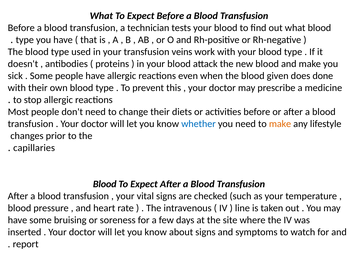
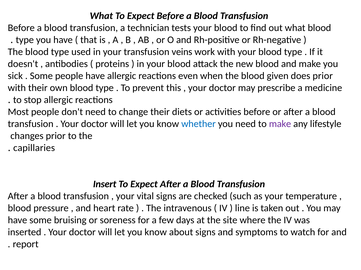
does done: done -> prior
make at (280, 124) colour: orange -> purple
Blood at (105, 184): Blood -> Insert
